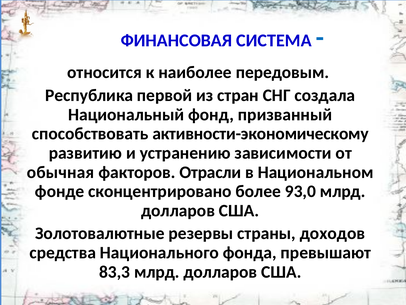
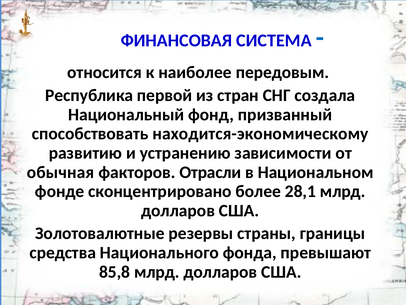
активности-экономическому: активности-экономическому -> находится-экономическому
93,0: 93,0 -> 28,1
доходов: доходов -> границы
83,3: 83,3 -> 85,8
